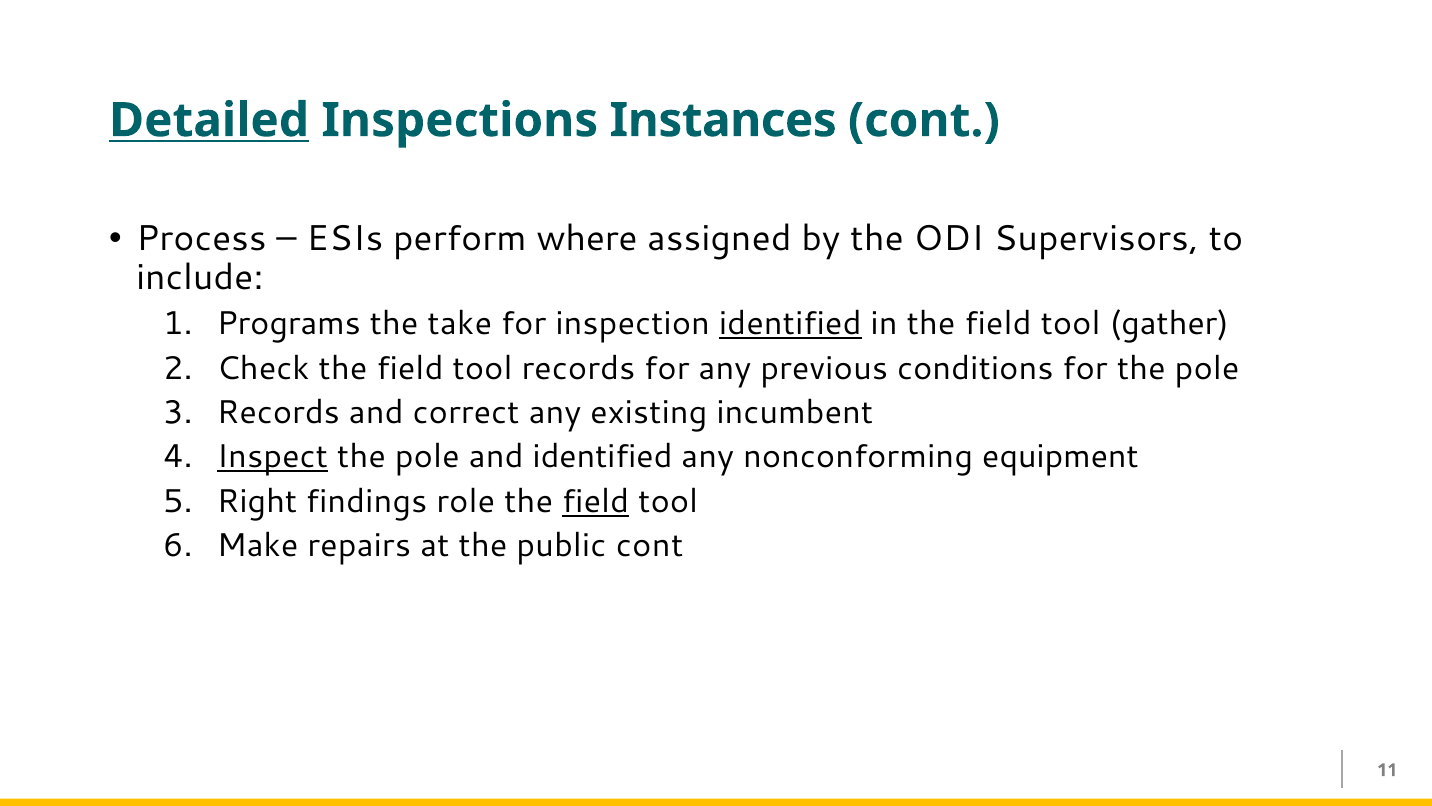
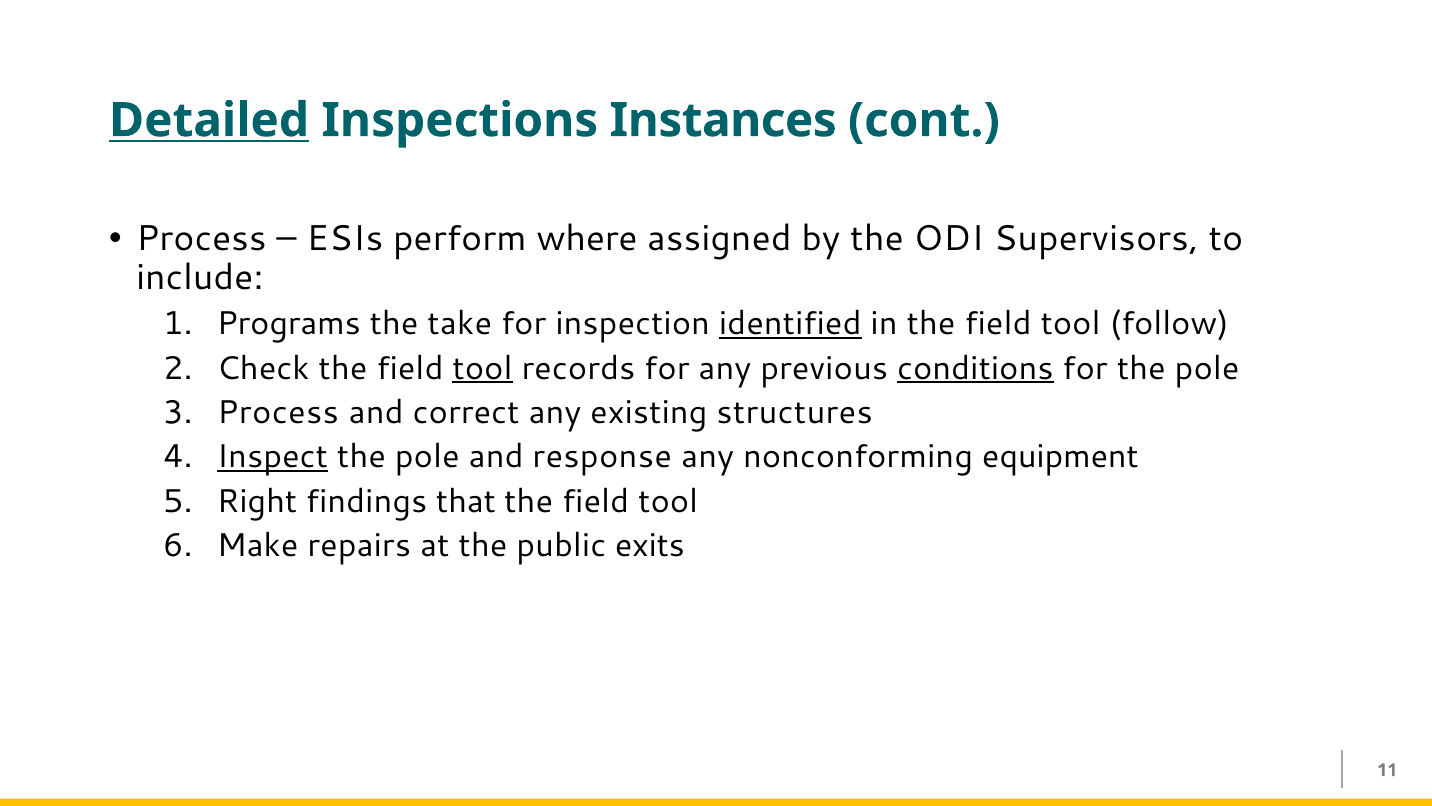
gather: gather -> follow
tool at (483, 368) underline: none -> present
conditions underline: none -> present
Records at (278, 412): Records -> Process
incumbent: incumbent -> structures
and identified: identified -> response
role: role -> that
field at (596, 501) underline: present -> none
public cont: cont -> exits
